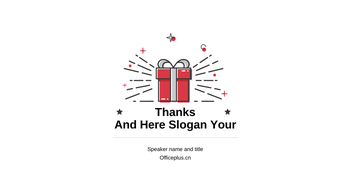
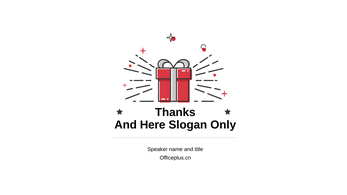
Your: Your -> Only
